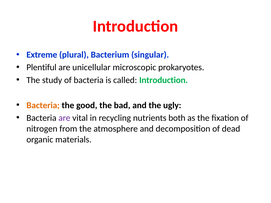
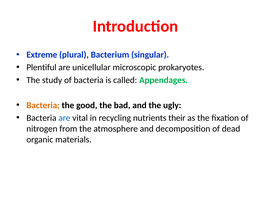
called Introduction: Introduction -> Appendages
are at (64, 118) colour: purple -> blue
both: both -> their
